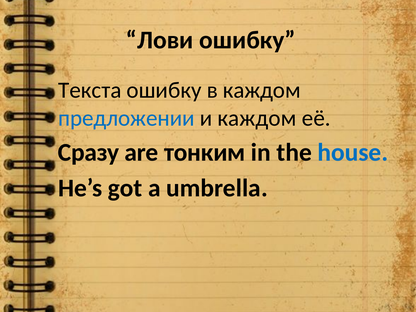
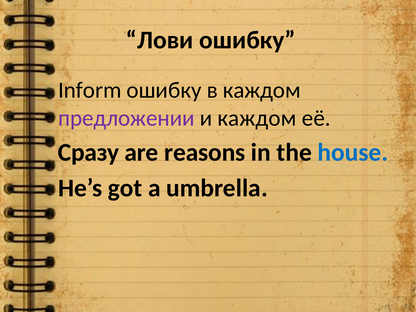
Текста: Текста -> Inform
предложении colour: blue -> purple
тонким: тонким -> reasons
